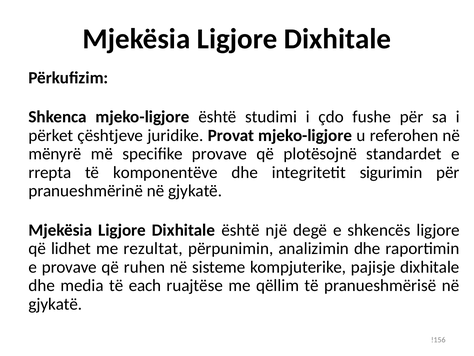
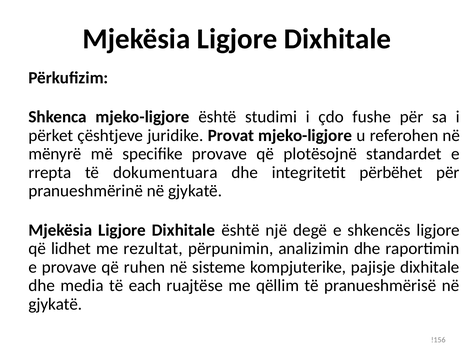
komponentëve: komponentëve -> dokumentuara
sigurimin: sigurimin -> përbëhet
